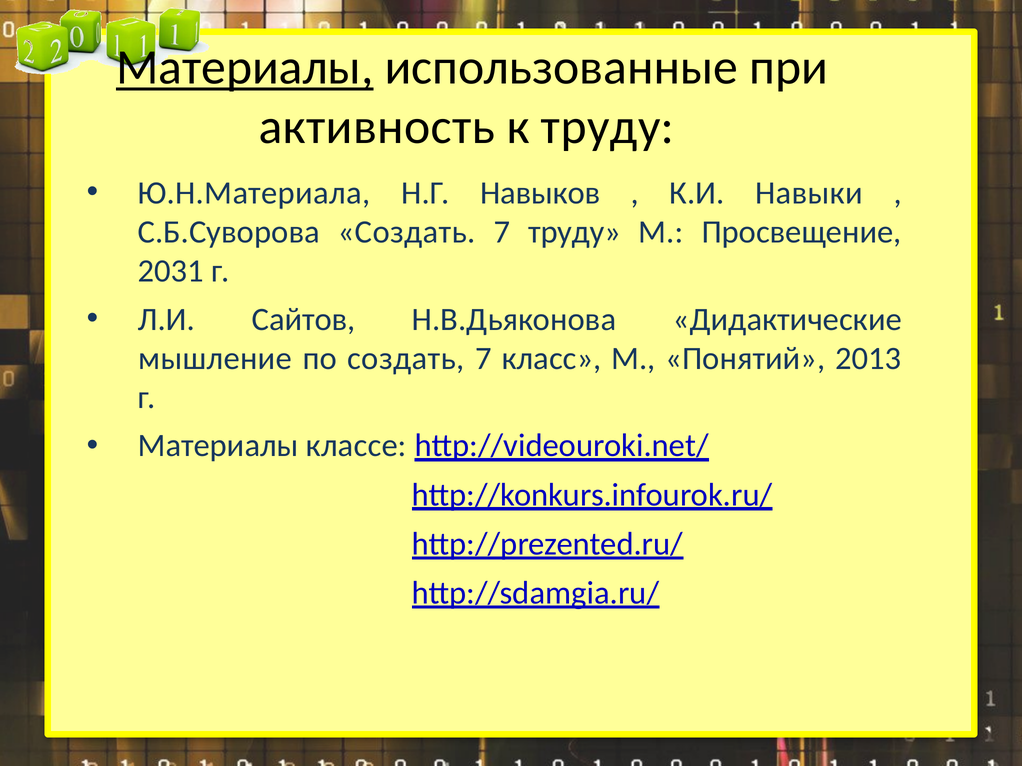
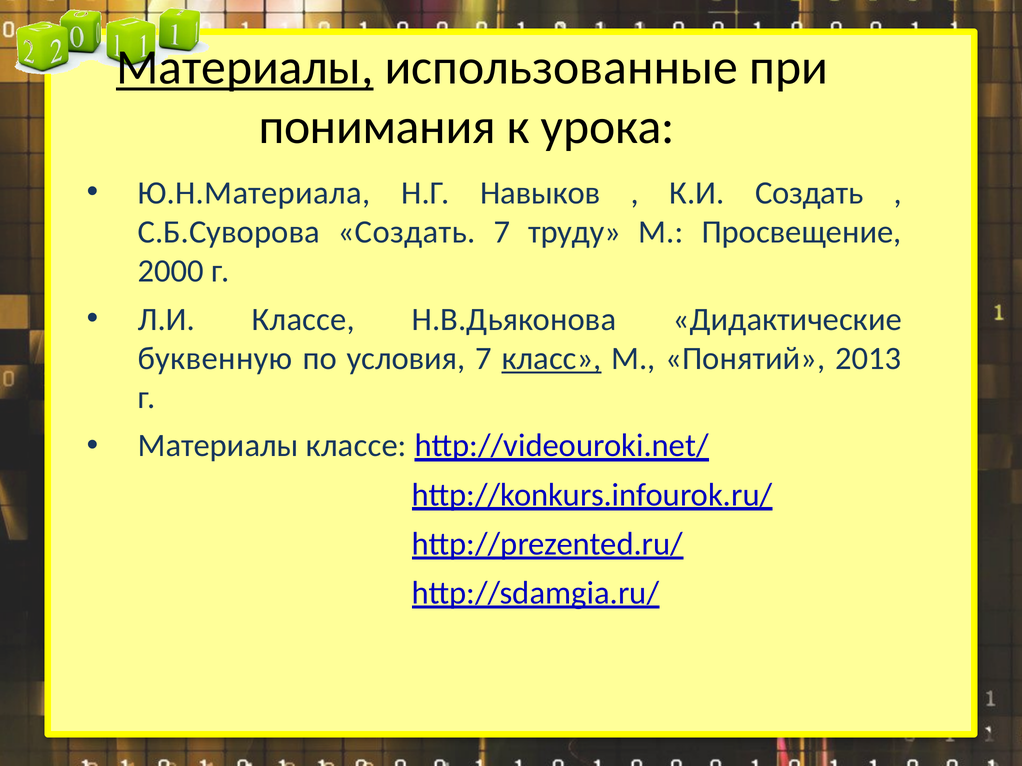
активность: активность -> понимания
к труду: труду -> урока
К.И Навыки: Навыки -> Создать
2031: 2031 -> 2000
Л.И Сайтов: Сайтов -> Классе
мышление: мышление -> буквенную
по создать: создать -> условия
класс underline: none -> present
